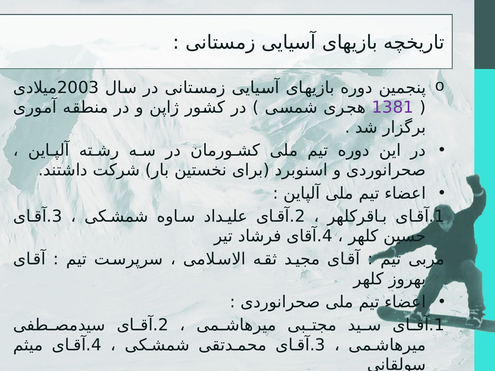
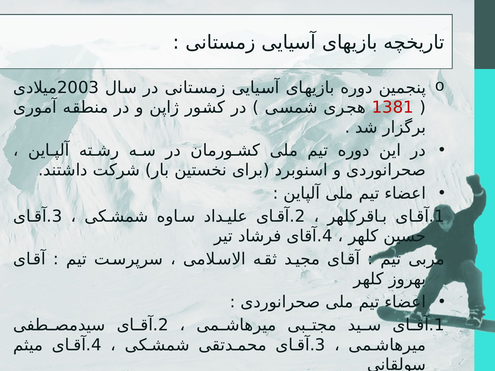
1381 colour: purple -> red
